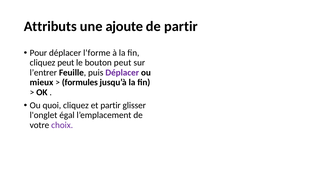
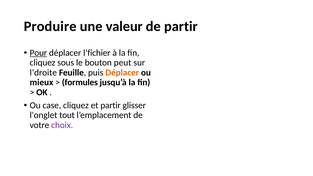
Attributs: Attributs -> Produire
ajoute: ajoute -> valeur
Pour underline: none -> present
l’forme: l’forme -> l’fichier
cliquez peut: peut -> sous
l’entrer: l’entrer -> l’droite
Déplacer at (122, 73) colour: purple -> orange
quoi: quoi -> case
égal: égal -> tout
